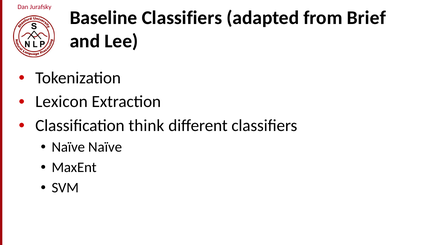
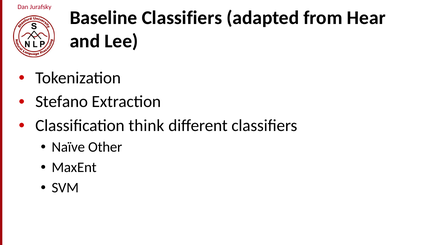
Brief: Brief -> Hear
Lexicon: Lexicon -> Stefano
Naïve Naïve: Naïve -> Other
